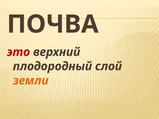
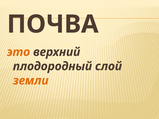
это colour: red -> orange
